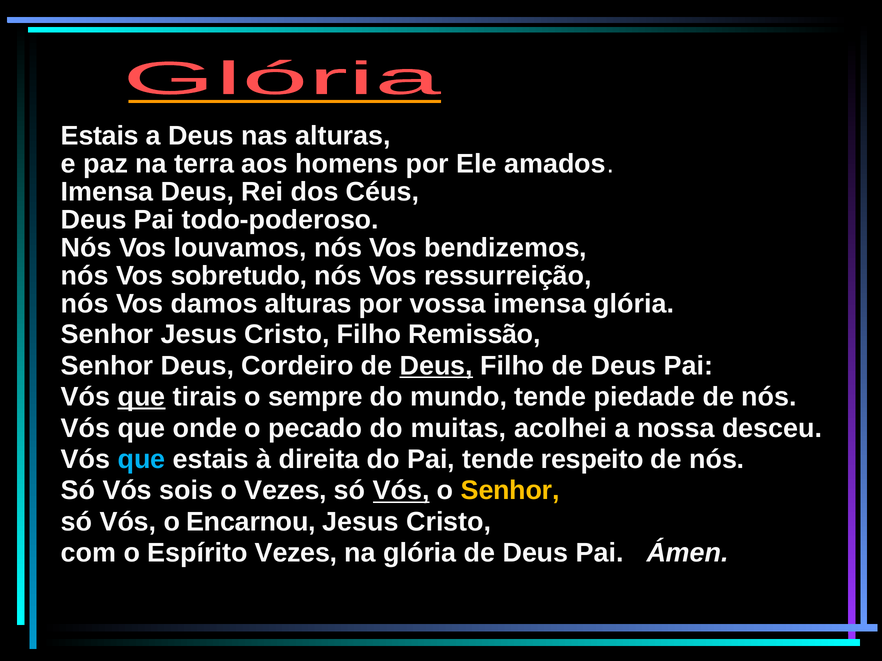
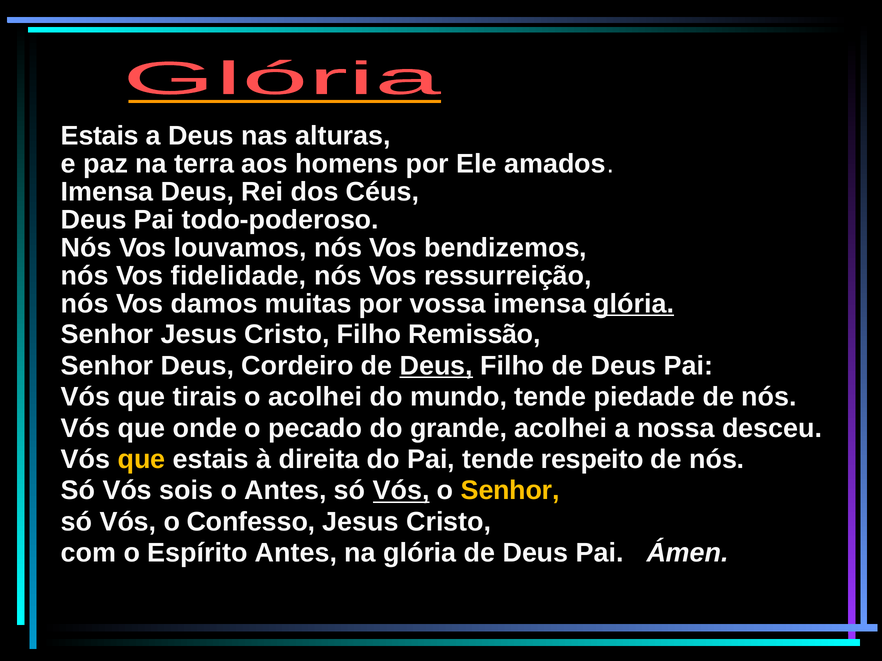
sobretudo: sobretudo -> fidelidade
damos alturas: alturas -> muitas
glória at (634, 304) underline: none -> present
que at (141, 397) underline: present -> none
o sempre: sempre -> acolhei
muitas: muitas -> grande
que at (141, 460) colour: light blue -> yellow
o Vezes: Vezes -> Antes
Encarnou: Encarnou -> Confesso
Espírito Vezes: Vezes -> Antes
